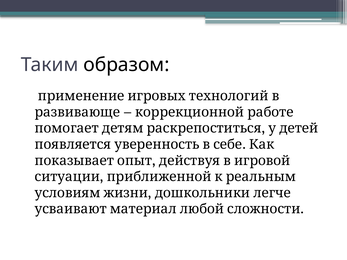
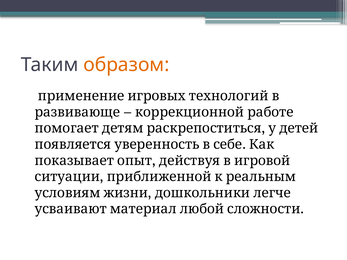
образом colour: black -> orange
